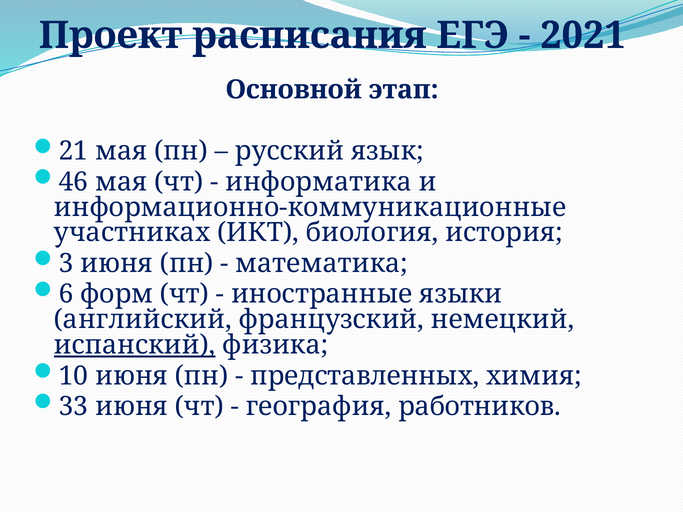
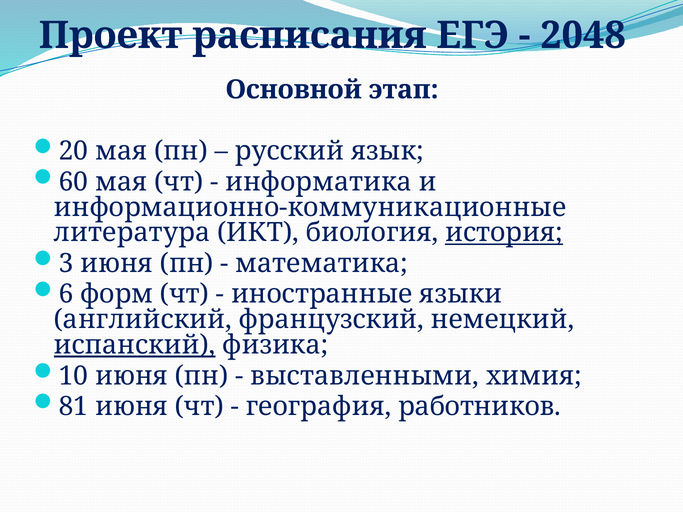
2021: 2021 -> 2048
21: 21 -> 20
46: 46 -> 60
участниках: участниках -> литература
история underline: none -> present
представленных: представленных -> выставленными
33: 33 -> 81
